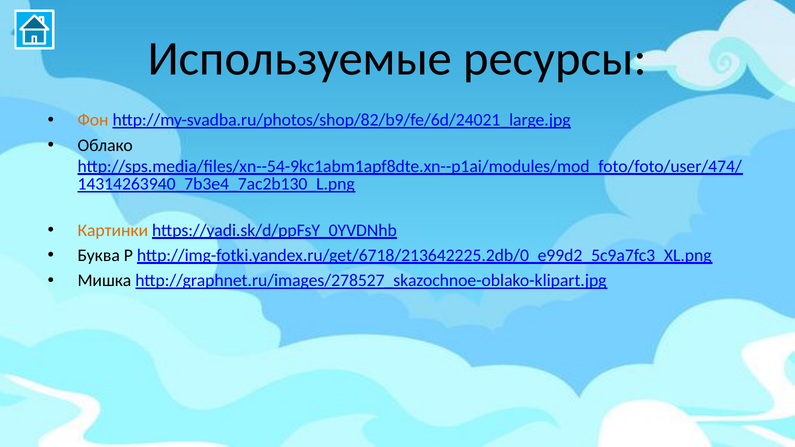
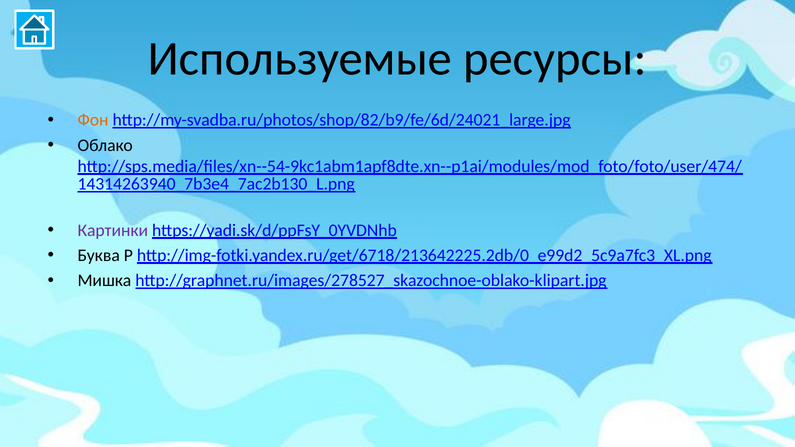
Картинки colour: orange -> purple
